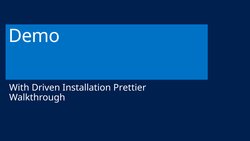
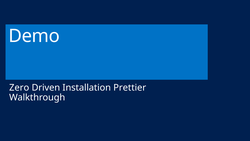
With: With -> Zero
